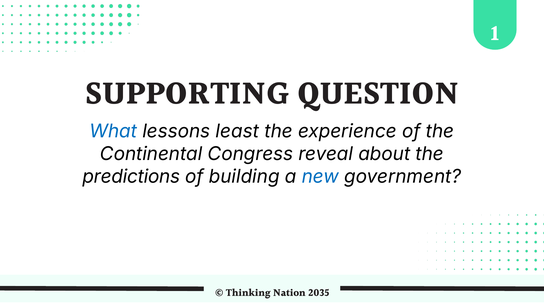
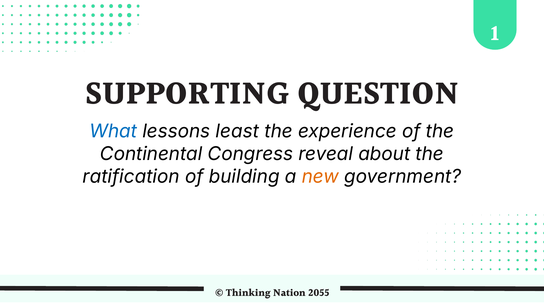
predictions: predictions -> ratification
new colour: blue -> orange
2035: 2035 -> 2055
